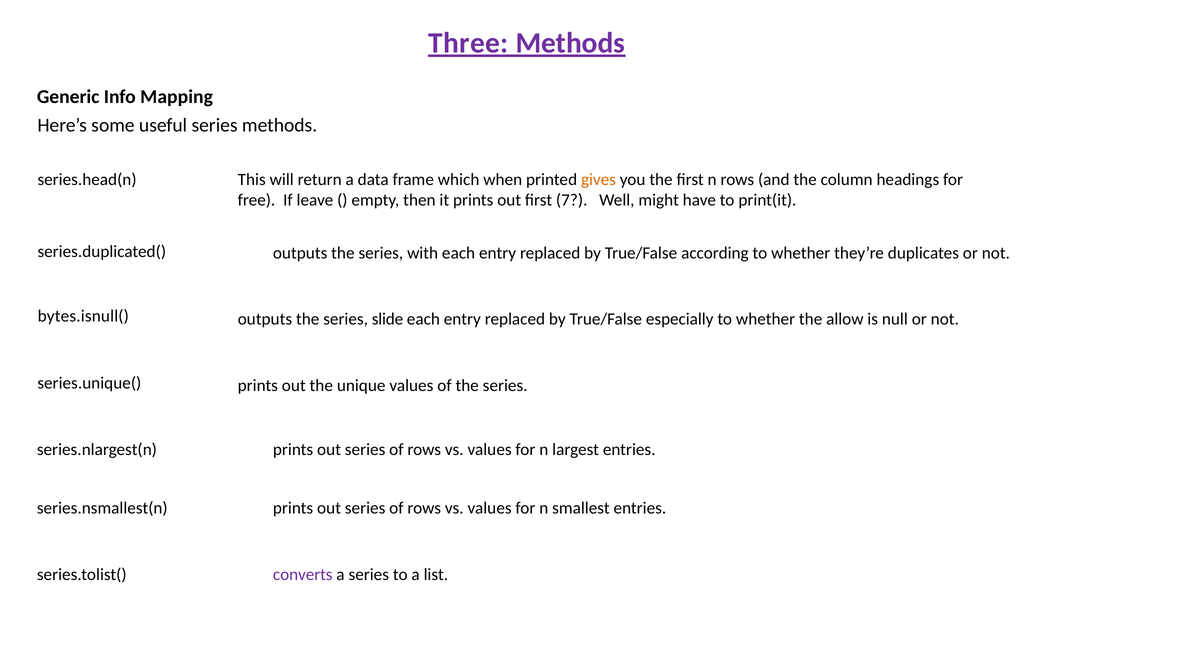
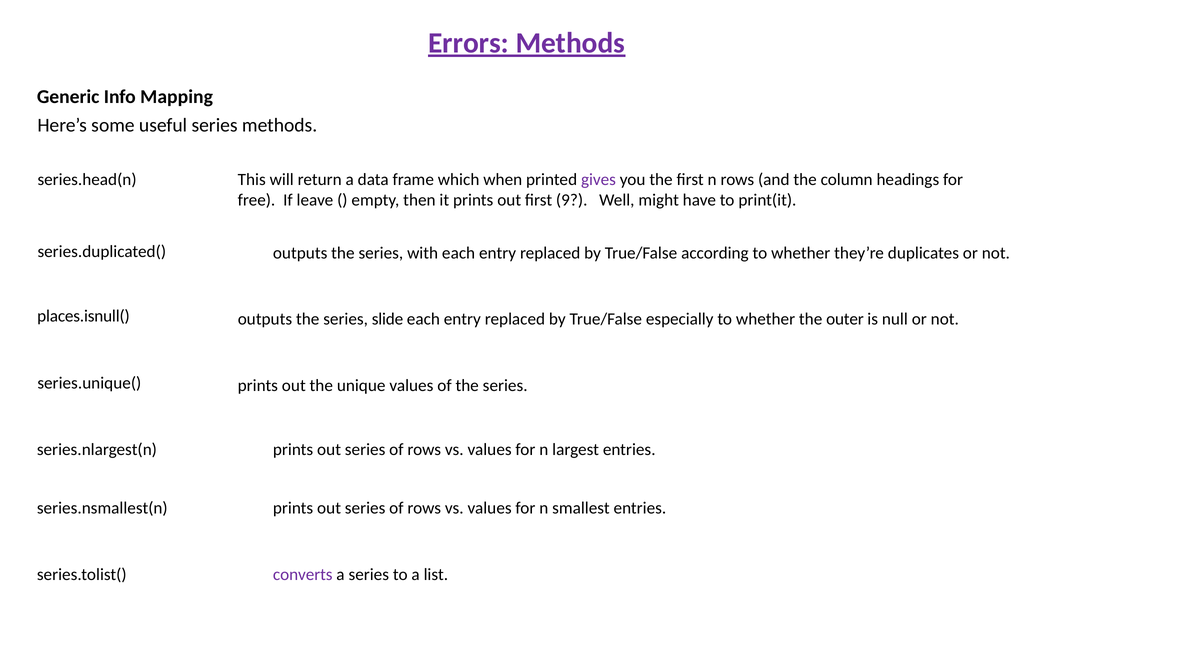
Three: Three -> Errors
gives colour: orange -> purple
7: 7 -> 9
bytes.isnull(: bytes.isnull( -> places.isnull(
allow: allow -> outer
